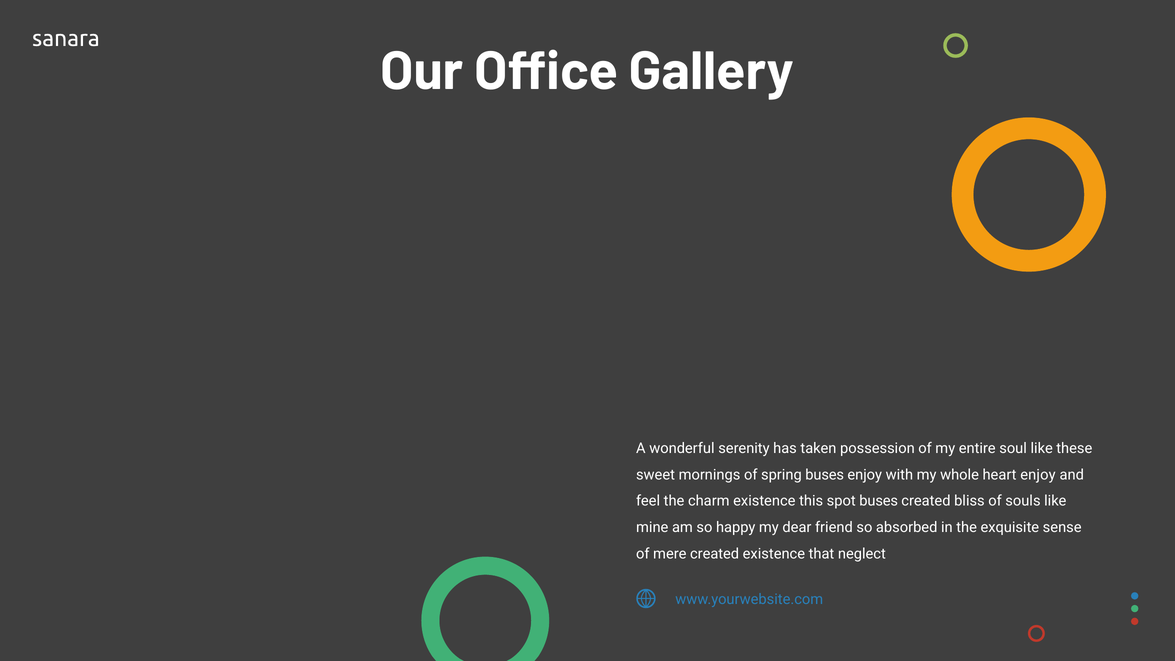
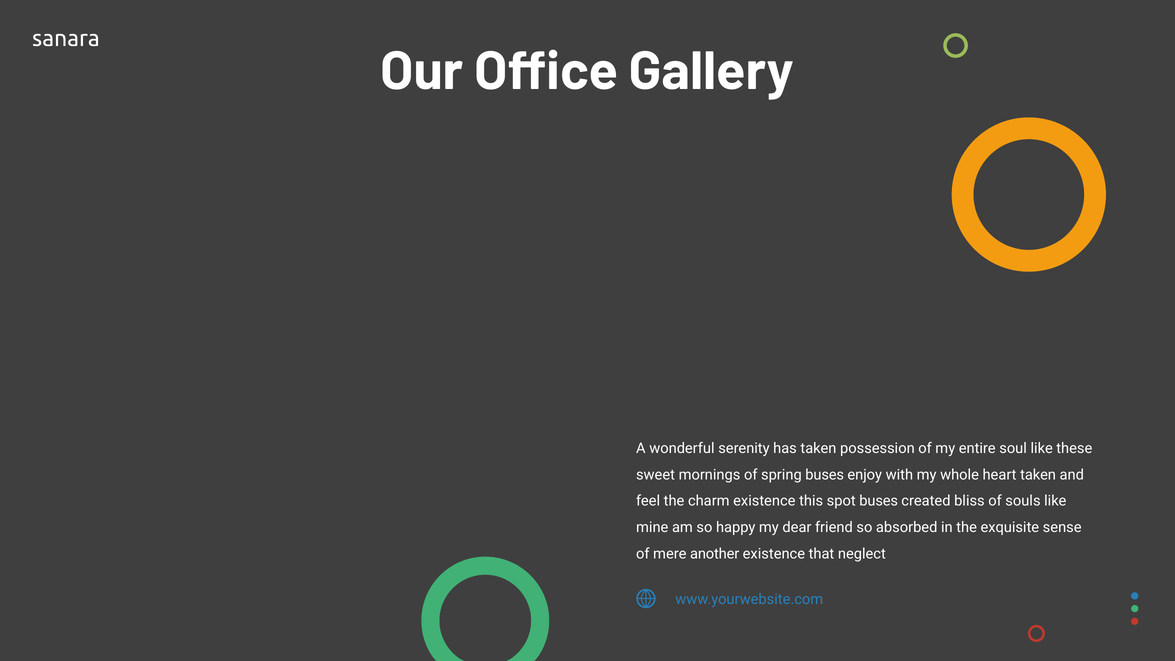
heart enjoy: enjoy -> taken
mere created: created -> another
